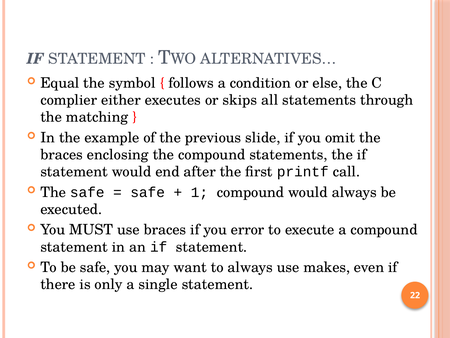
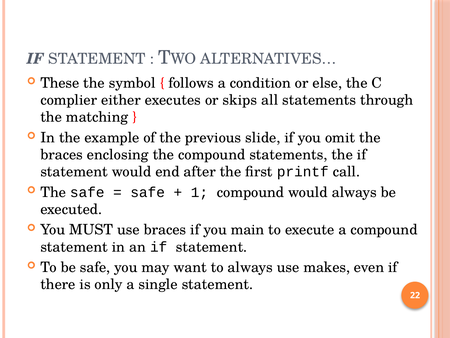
Equal: Equal -> These
error: error -> main
